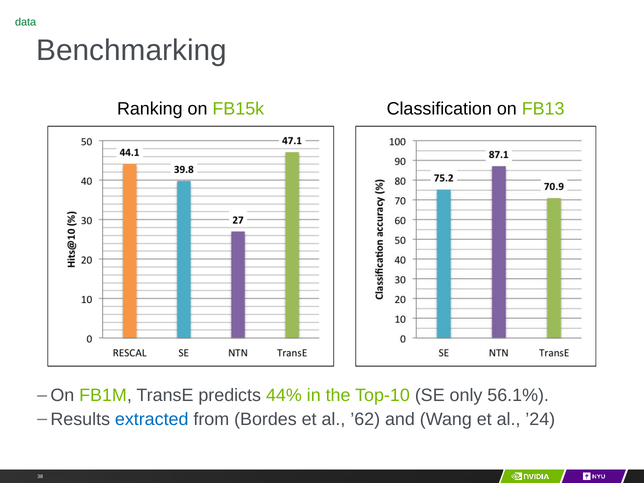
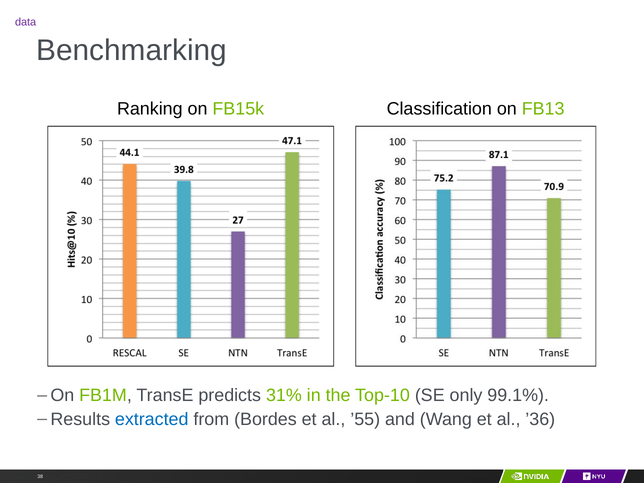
data colour: green -> purple
44%: 44% -> 31%
56.1%: 56.1% -> 99.1%
’62: ’62 -> ’55
’24: ’24 -> ’36
